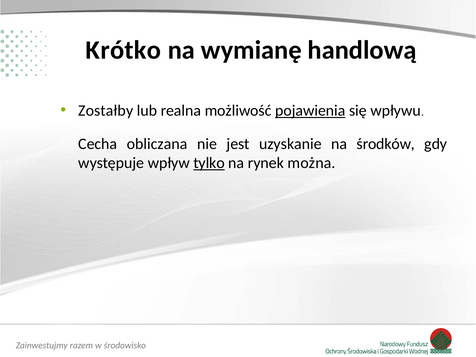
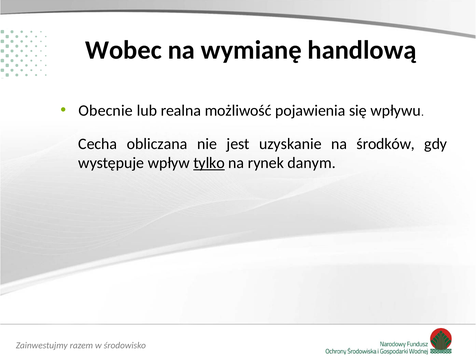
Krótko: Krótko -> Wobec
Zostałby: Zostałby -> Obecnie
pojawienia underline: present -> none
można: można -> danym
